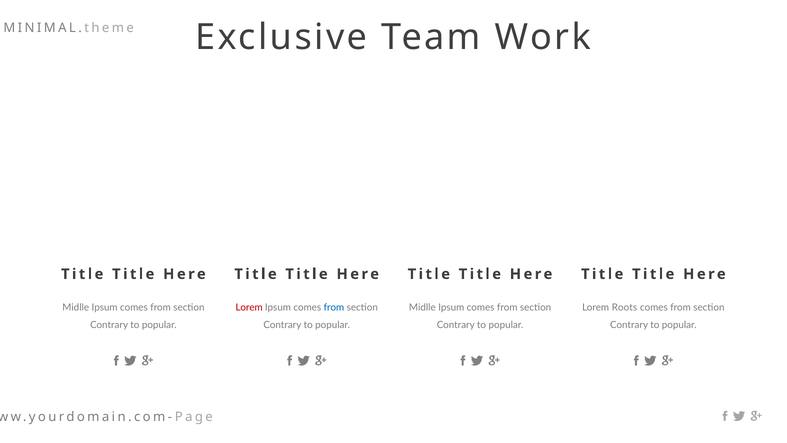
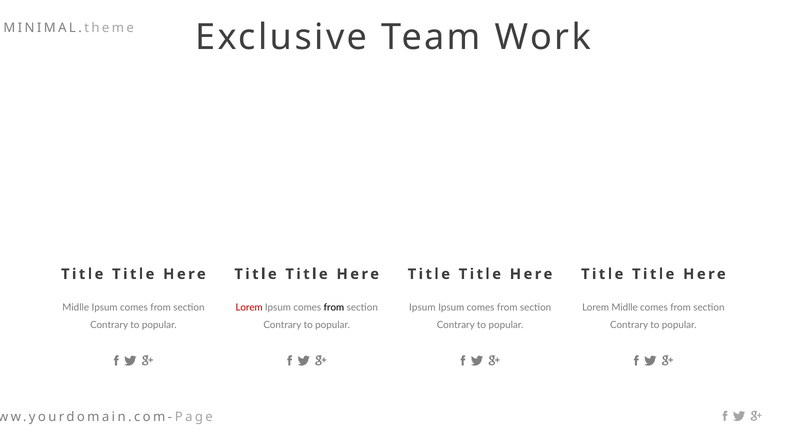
from at (334, 307) colour: blue -> black
Midlle at (422, 307): Midlle -> Ipsum
Lorem Roots: Roots -> Midlle
